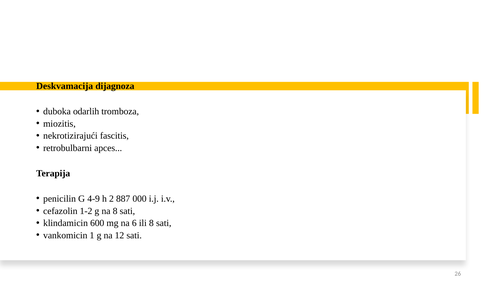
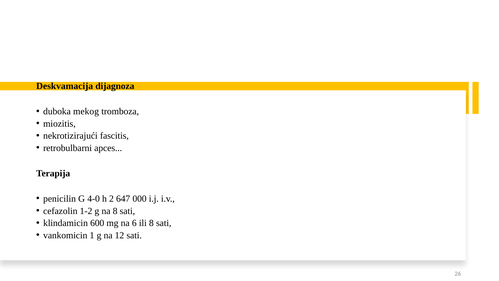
odarlih: odarlih -> mekog
4-9: 4-9 -> 4-0
887: 887 -> 647
